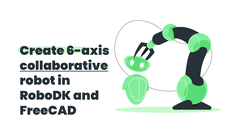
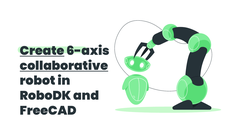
Create underline: none -> present
